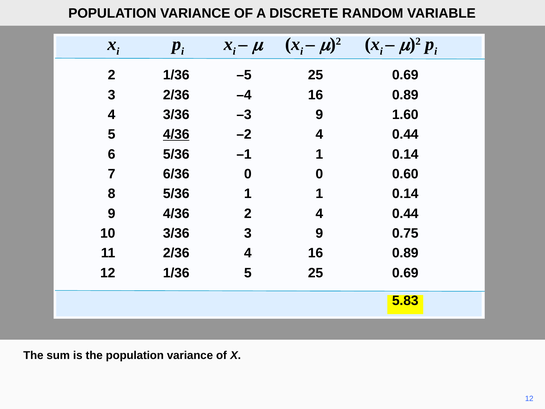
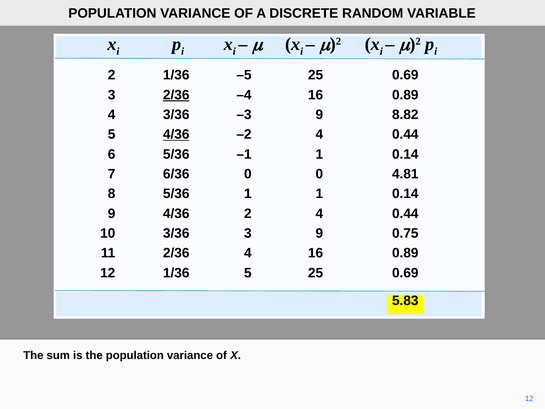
2/36 at (176, 95) underline: none -> present
1.60: 1.60 -> 8.82
0.60: 0.60 -> 4.81
